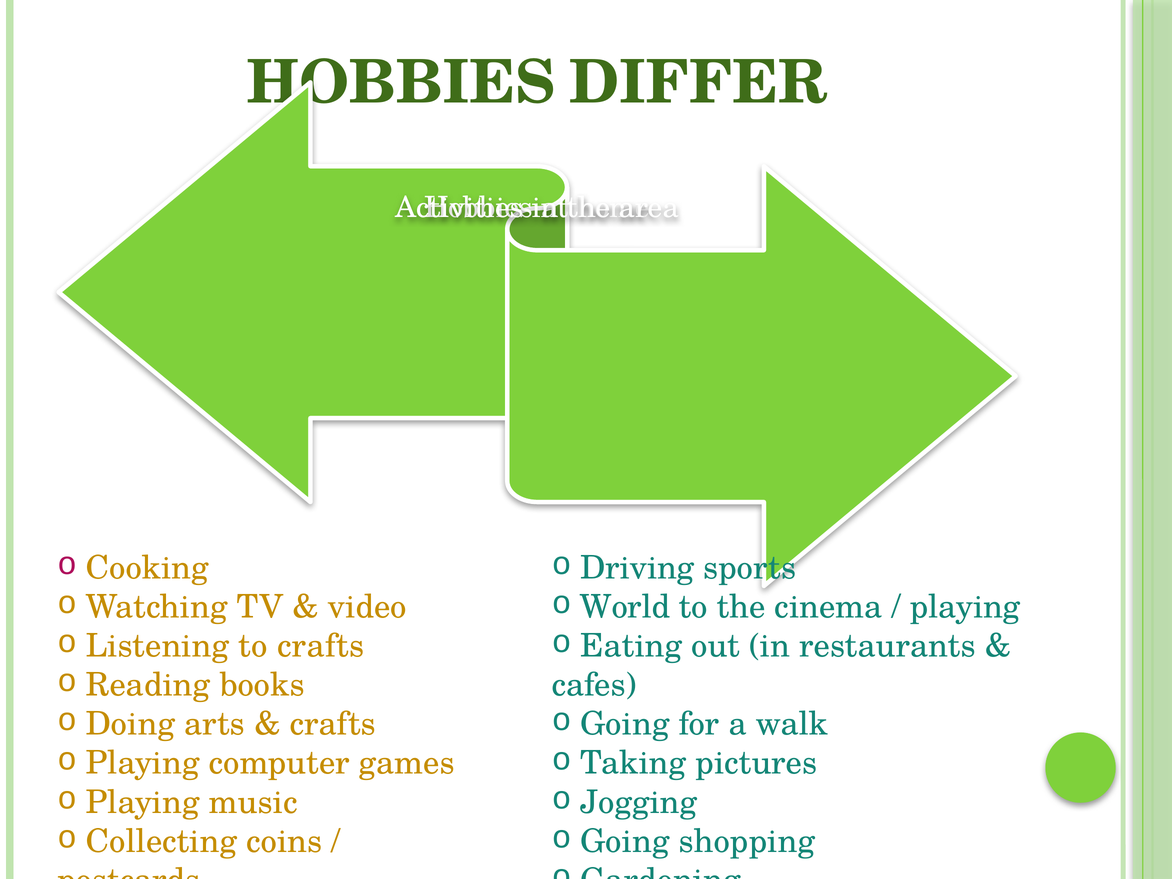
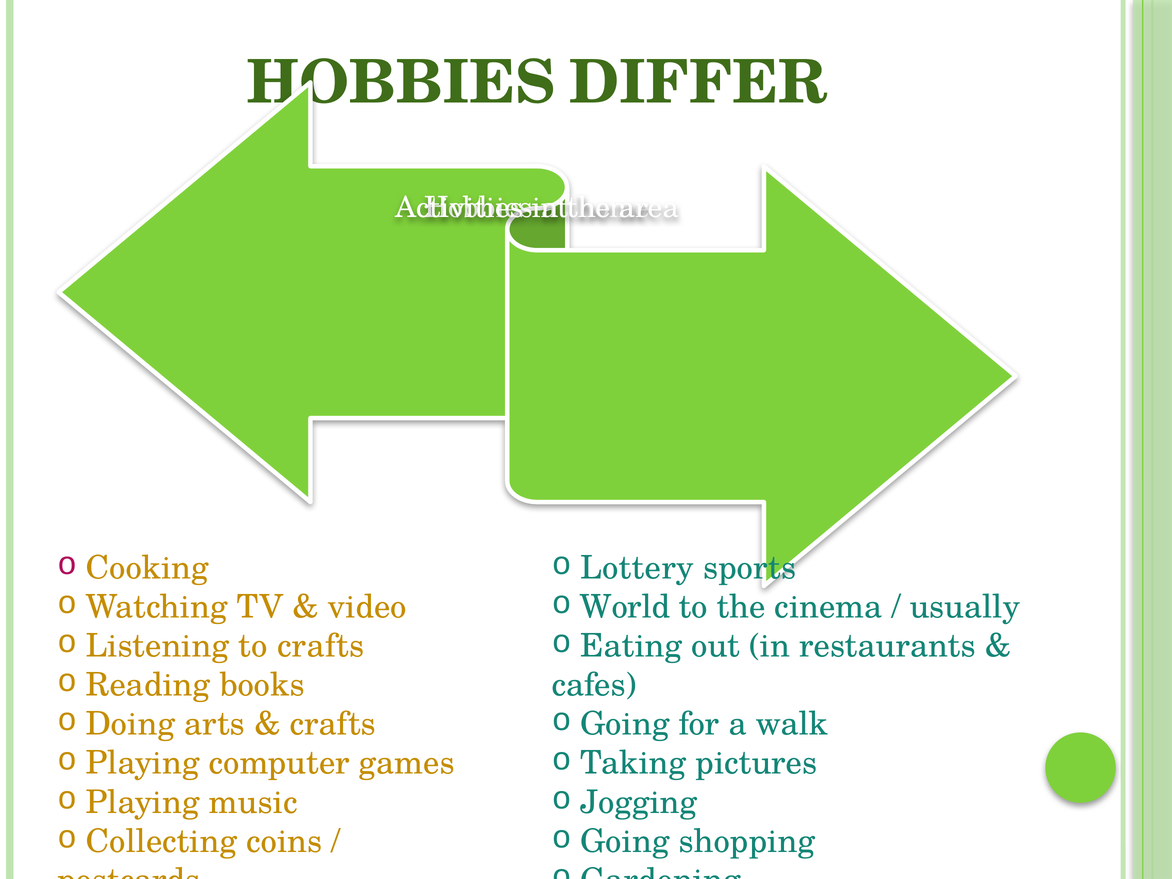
Driving: Driving -> Lottery
playing at (965, 607): playing -> usually
